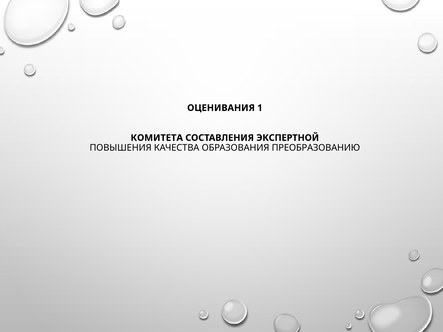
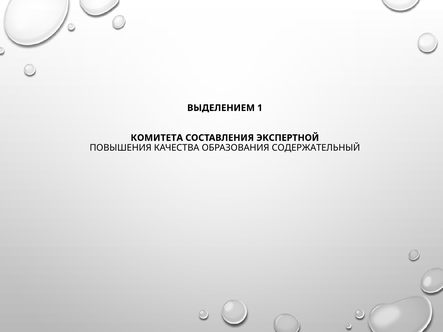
ОЦЕНИВАНИЯ: ОЦЕНИВАНИЯ -> ВЫДЕЛЕНИЕМ
ПРЕОБРАЗОВАНИЮ: ПРЕОБРАЗОВАНИЮ -> СОДЕРЖАТЕЛЬНЫЙ
